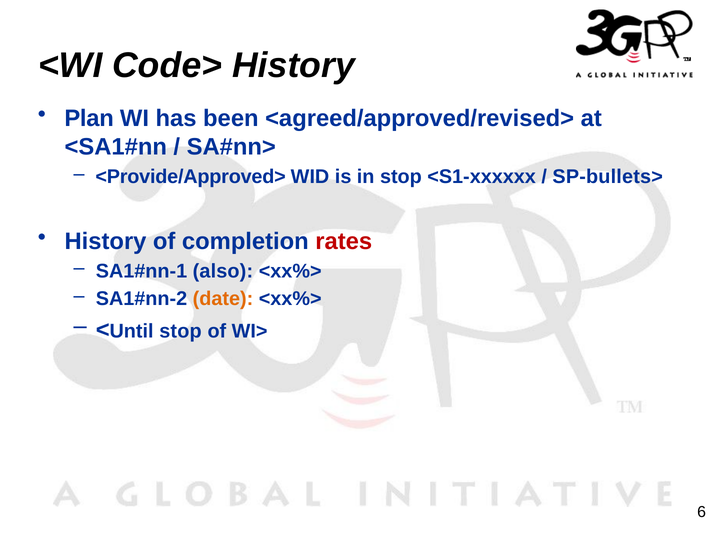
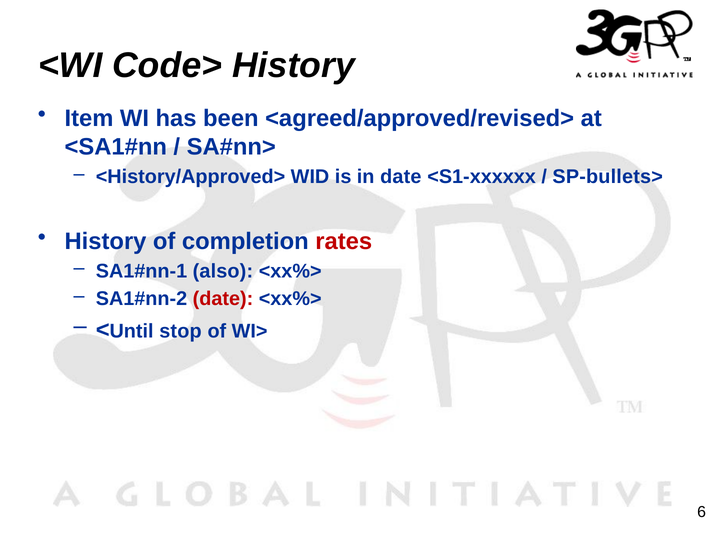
Plan: Plan -> Item
<Provide/Approved>: <Provide/Approved> -> <History/Approved>
in stop: stop -> date
date at (223, 299) colour: orange -> red
